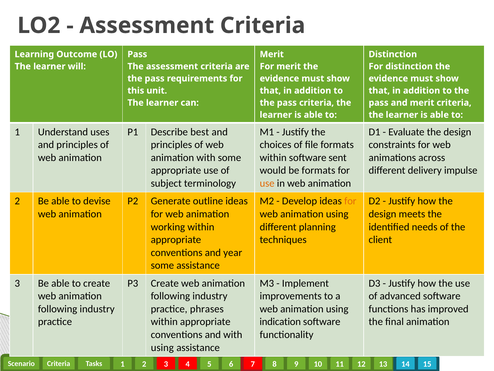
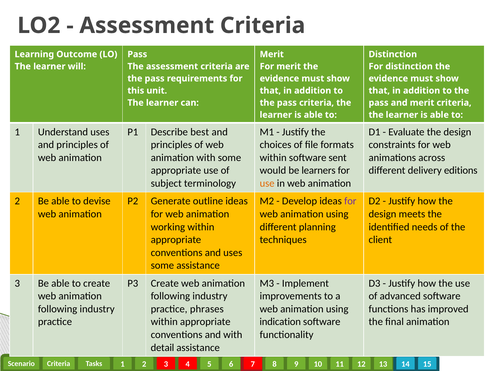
be formats: formats -> learners
impulse: impulse -> editions
for at (350, 201) colour: orange -> purple
and year: year -> uses
using at (162, 347): using -> detail
